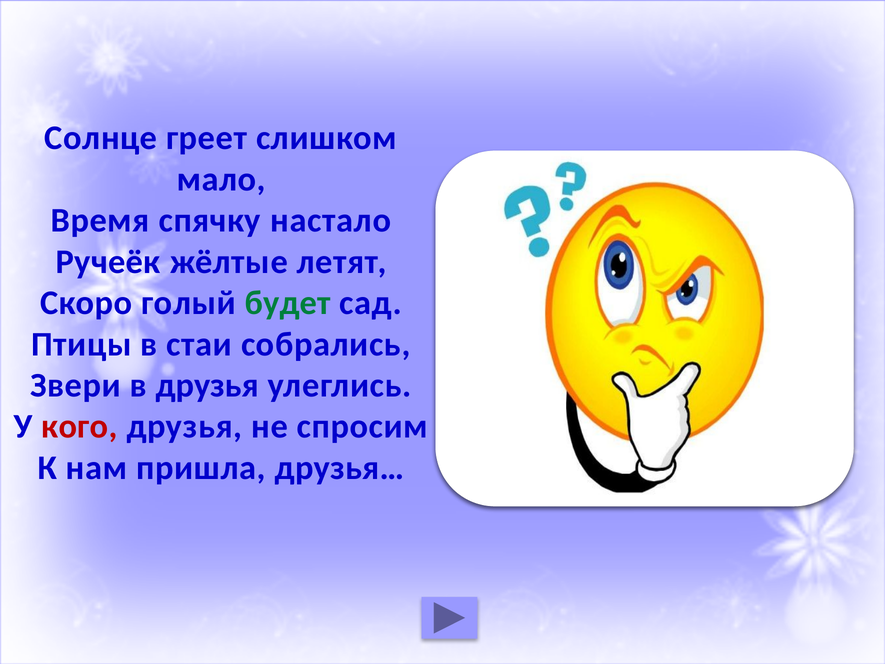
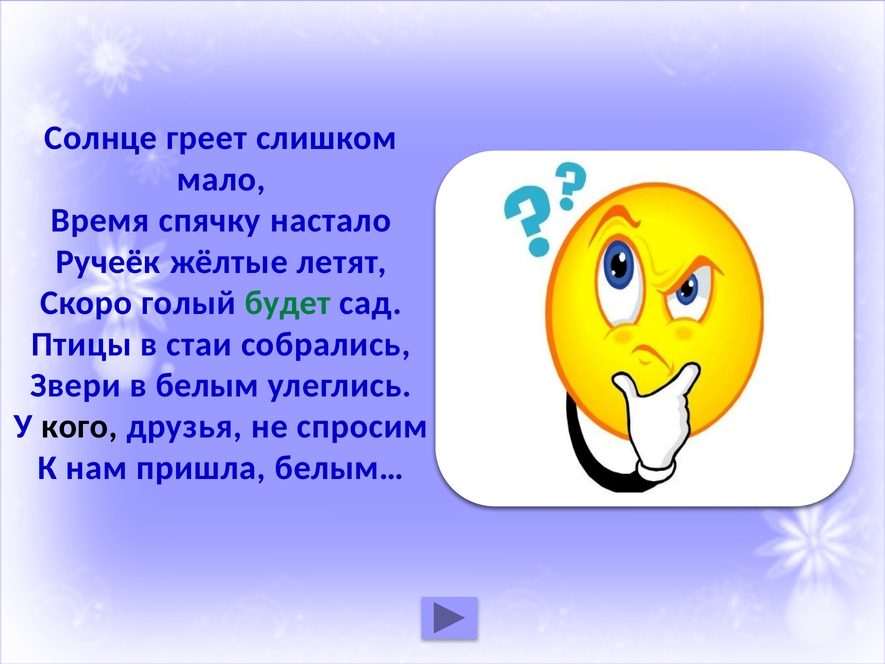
в друзья: друзья -> белым
кого colour: red -> black
друзья…: друзья… -> белым…
